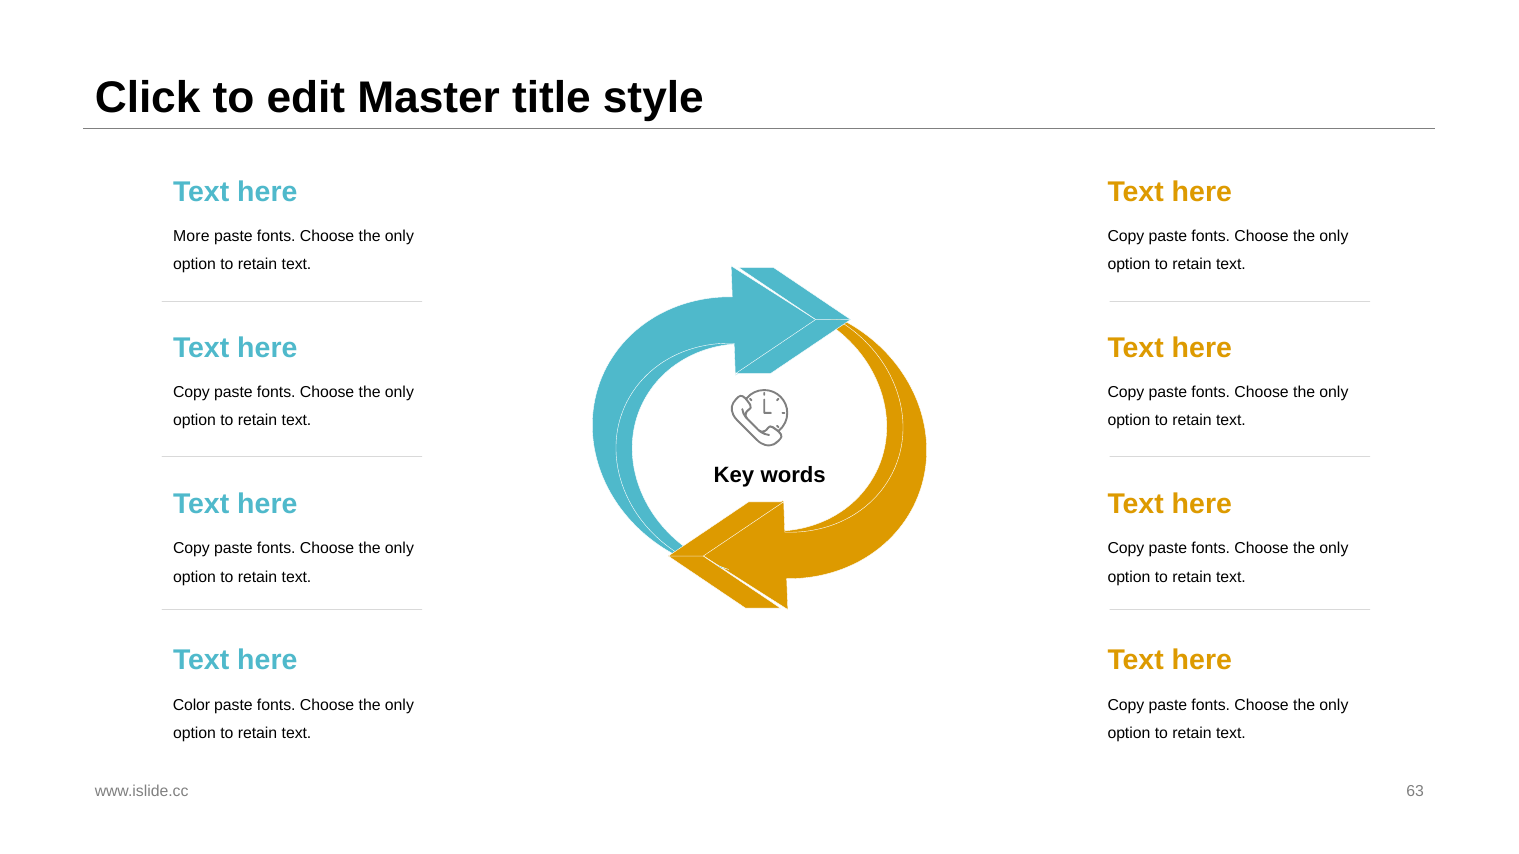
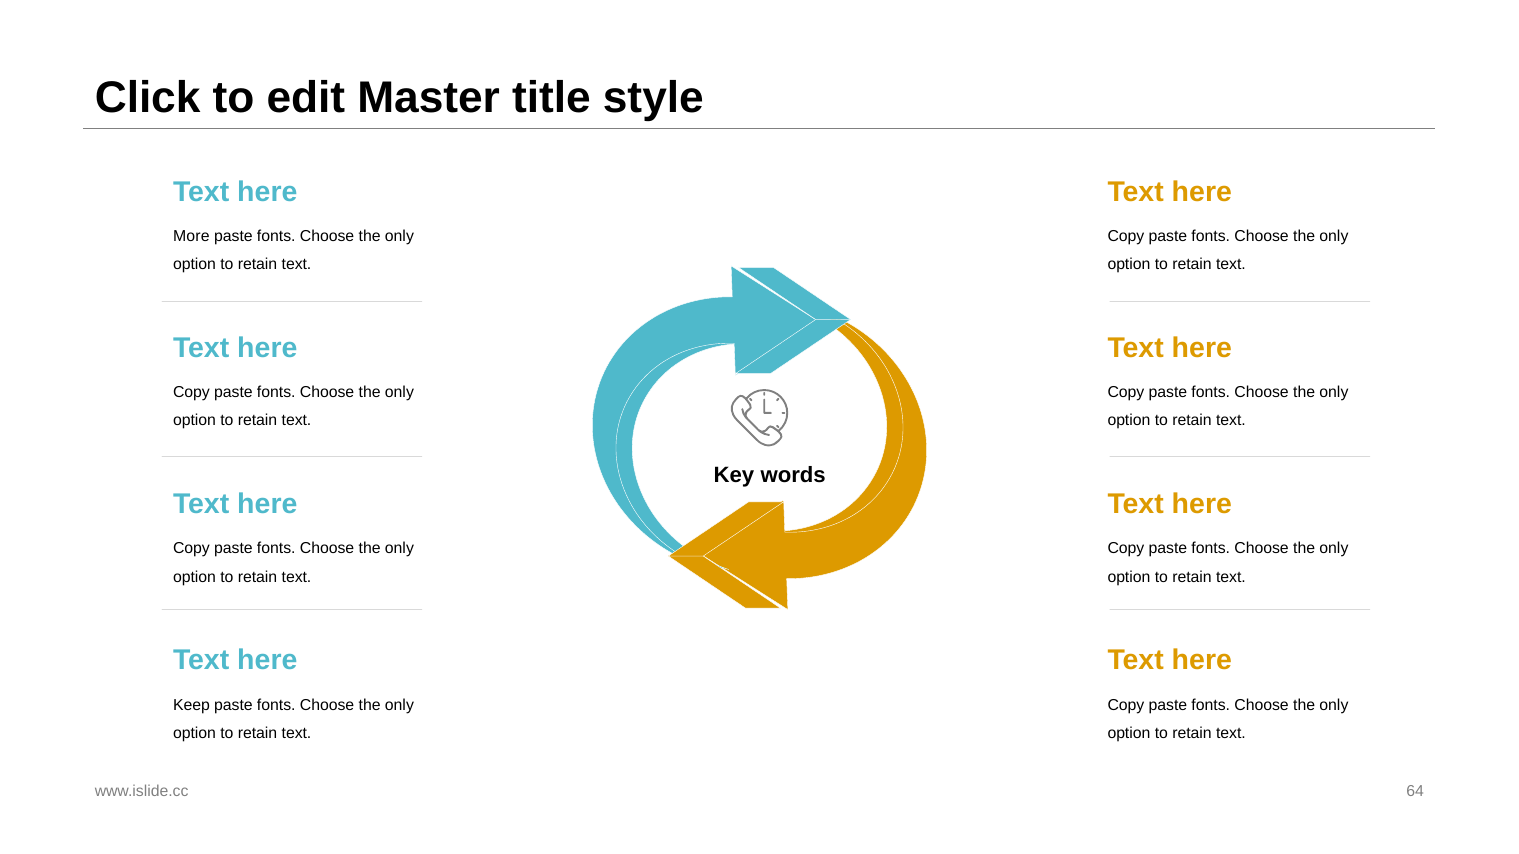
Color: Color -> Keep
63: 63 -> 64
